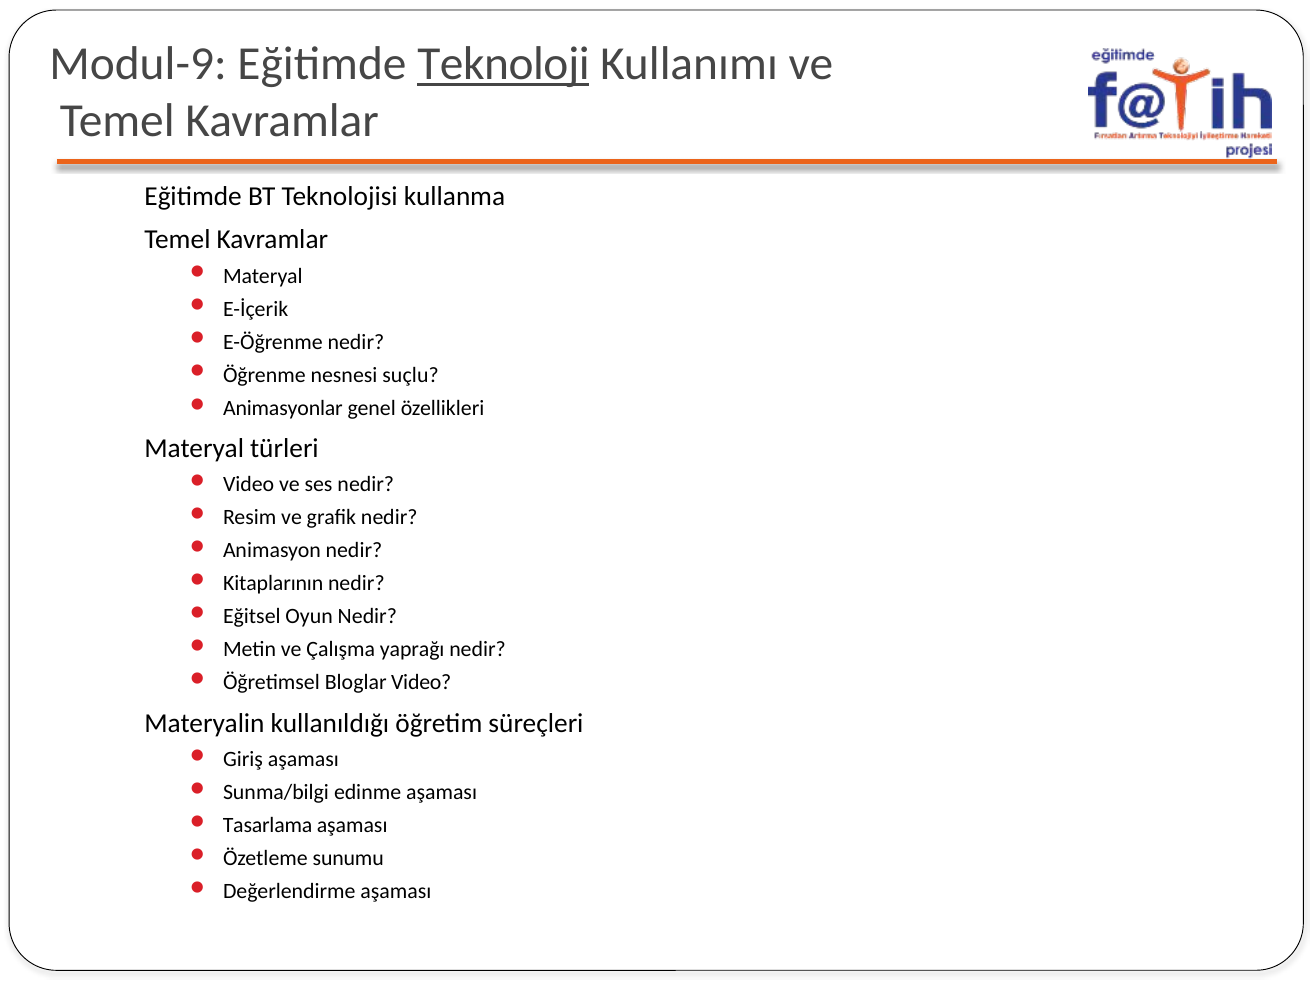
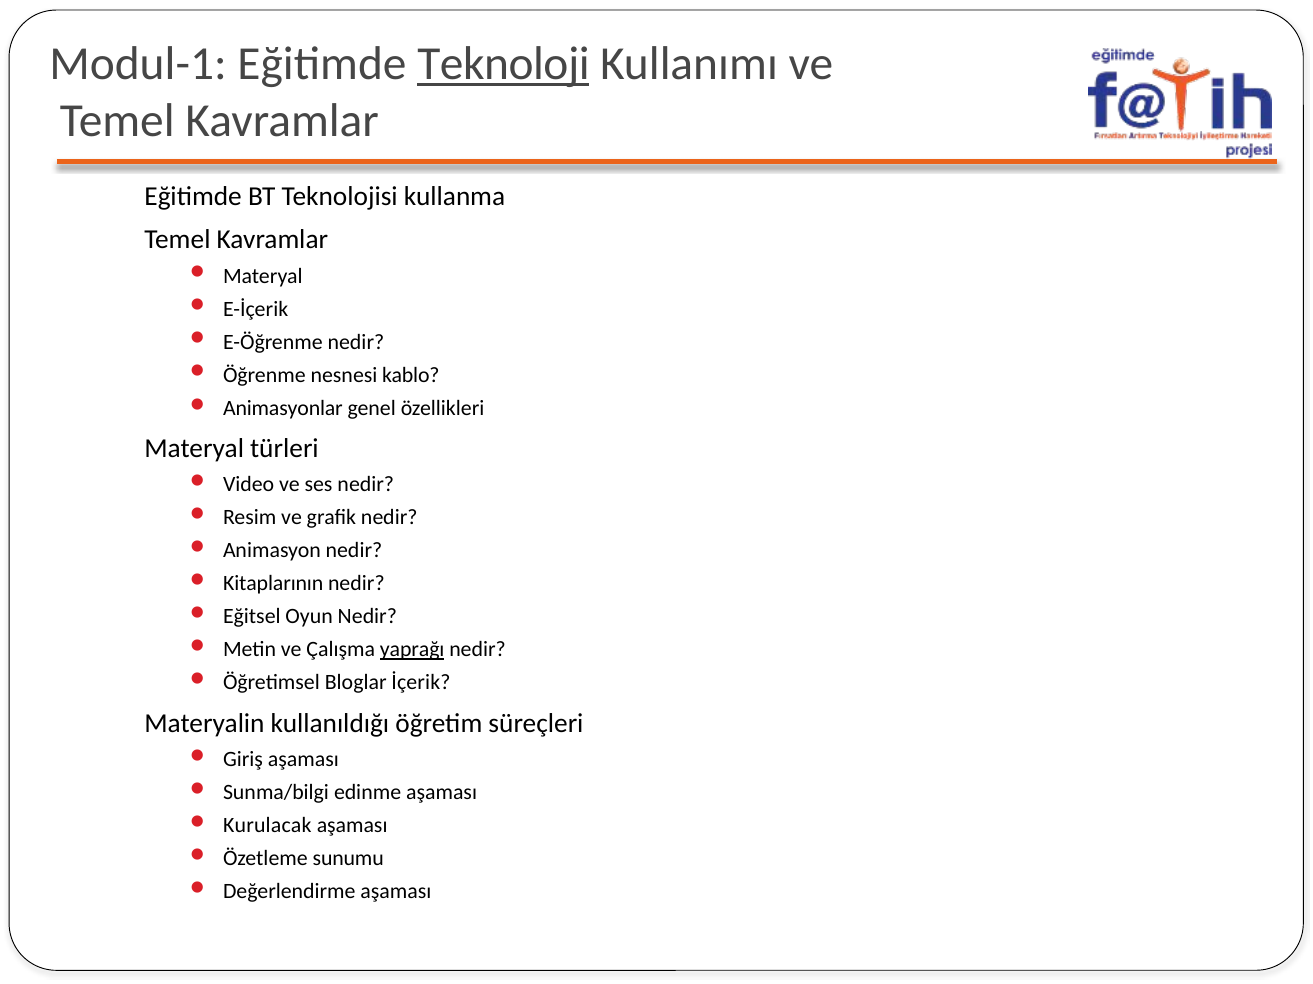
Modul-9: Modul-9 -> Modul-1
suçlu: suçlu -> kablo
yaprağı underline: none -> present
Bloglar Video: Video -> İçerik
Tasarlama: Tasarlama -> Kurulacak
